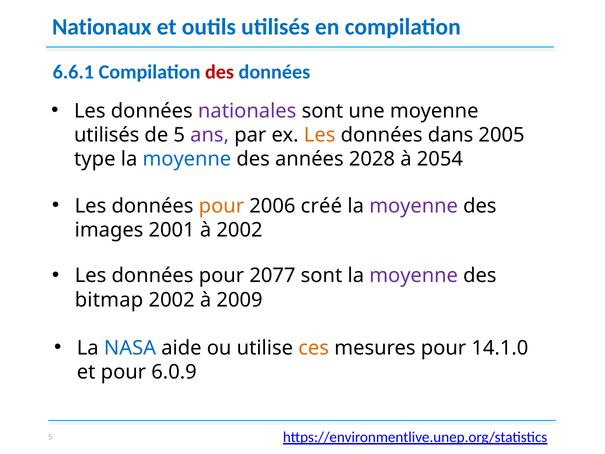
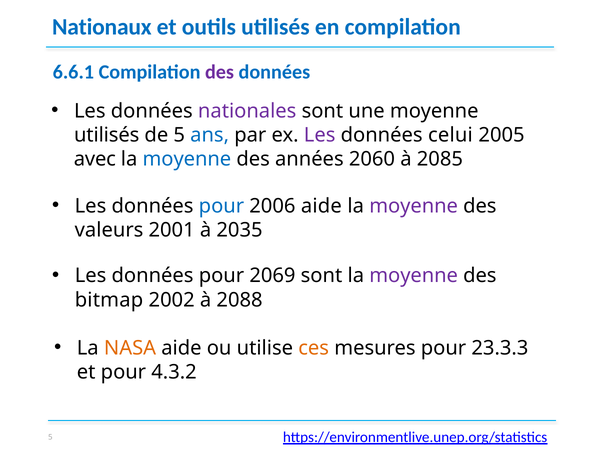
des at (220, 72) colour: red -> purple
ans colour: purple -> blue
Les at (320, 135) colour: orange -> purple
dans: dans -> celui
type: type -> avec
2028: 2028 -> 2060
2054: 2054 -> 2085
pour at (221, 206) colour: orange -> blue
2006 créé: créé -> aide
images: images -> valeurs
à 2002: 2002 -> 2035
2077: 2077 -> 2069
2009: 2009 -> 2088
NASA colour: blue -> orange
14.1.0: 14.1.0 -> 23.3.3
6.0.9: 6.0.9 -> 4.3.2
